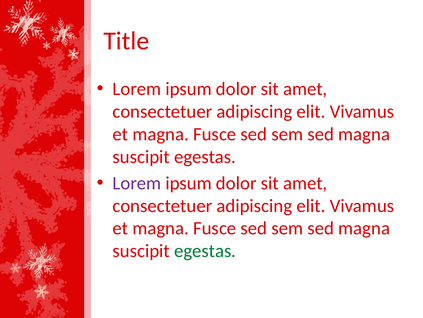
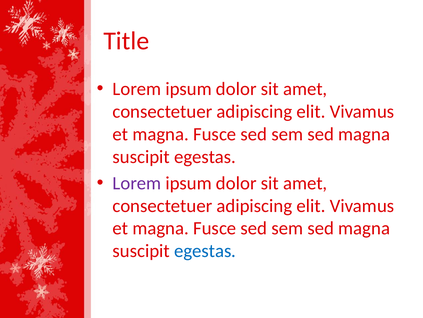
egestas at (205, 250) colour: green -> blue
